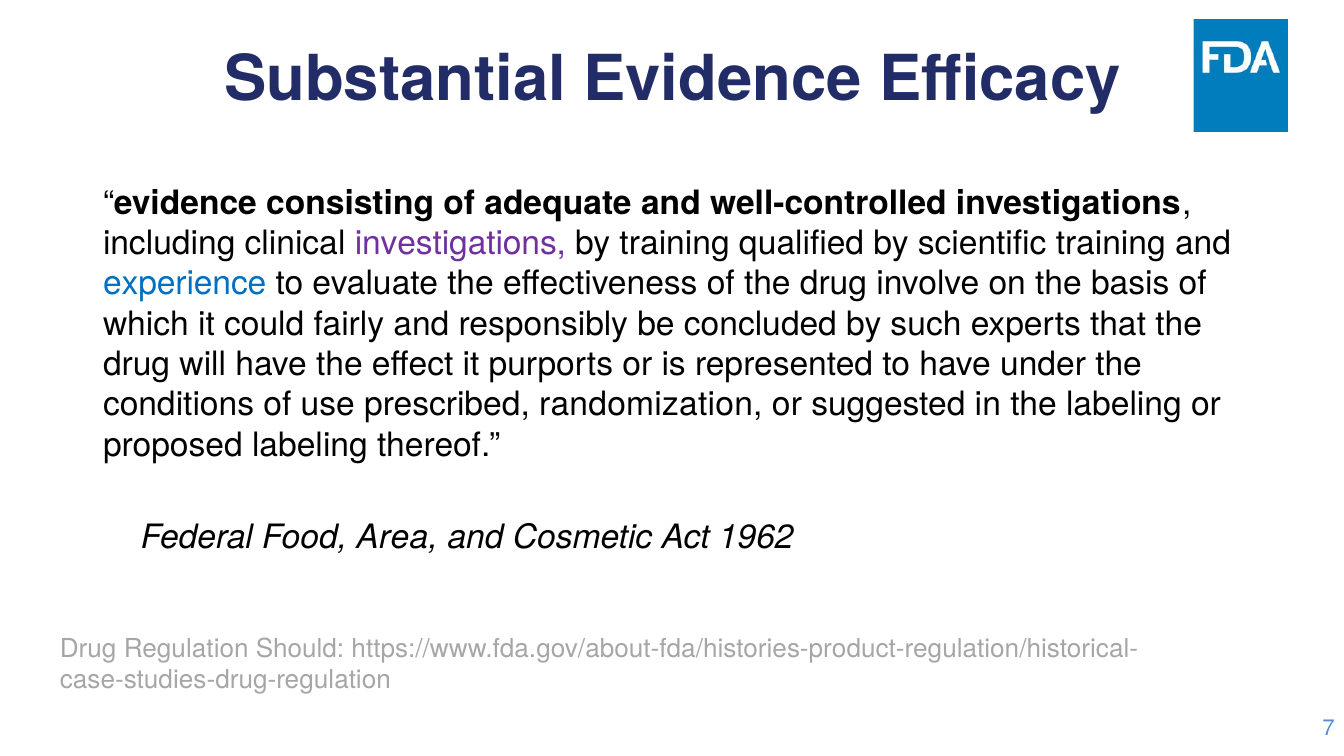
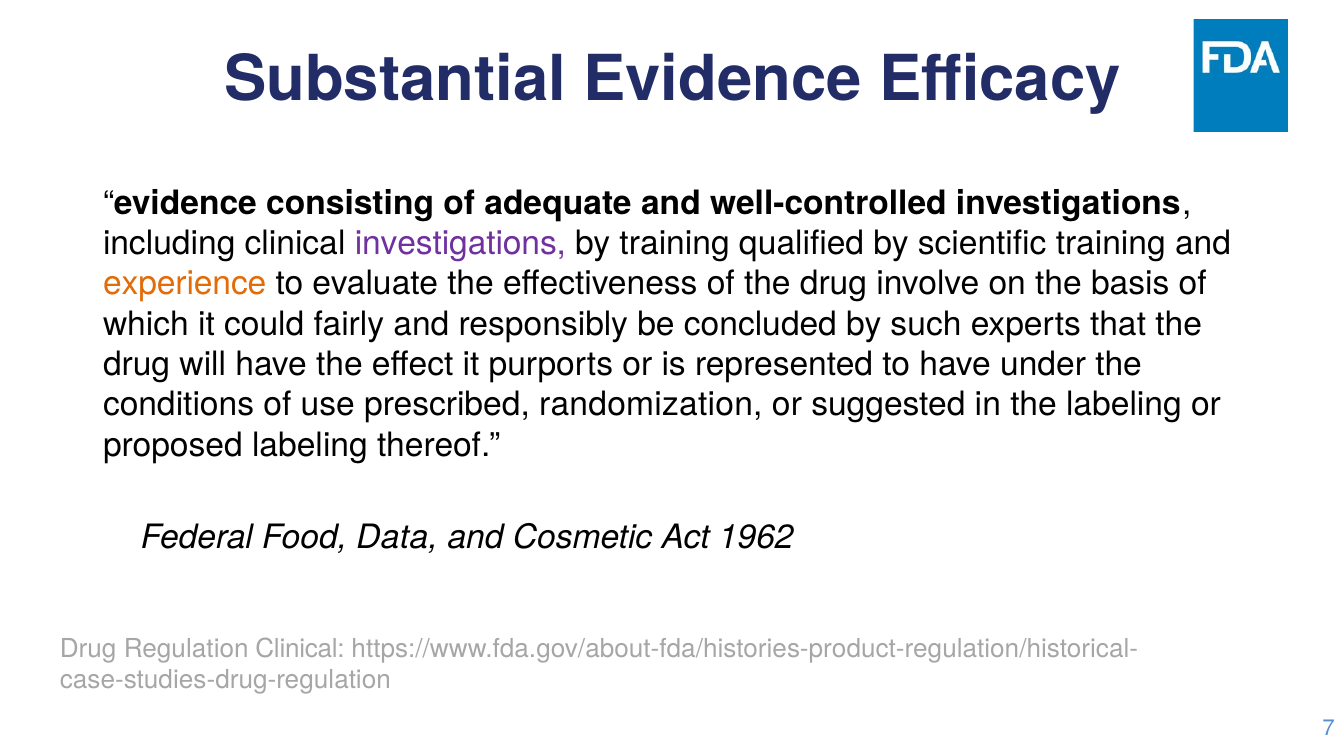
experience colour: blue -> orange
Area: Area -> Data
Regulation Should: Should -> Clinical
